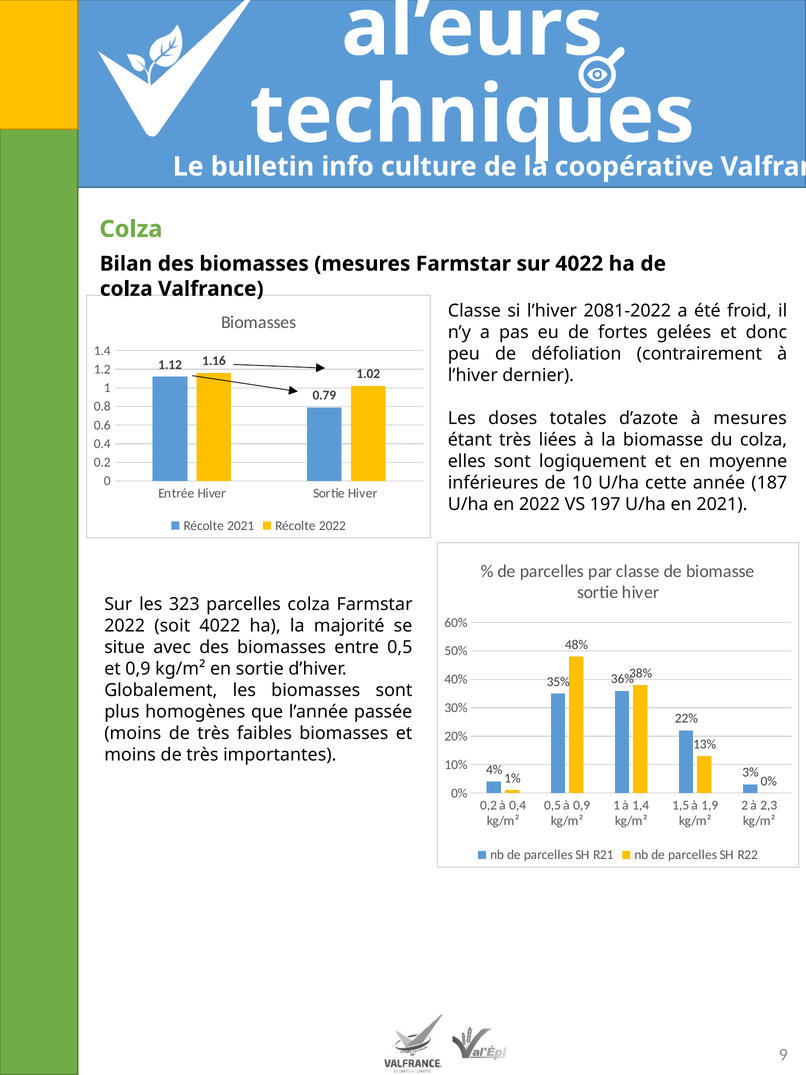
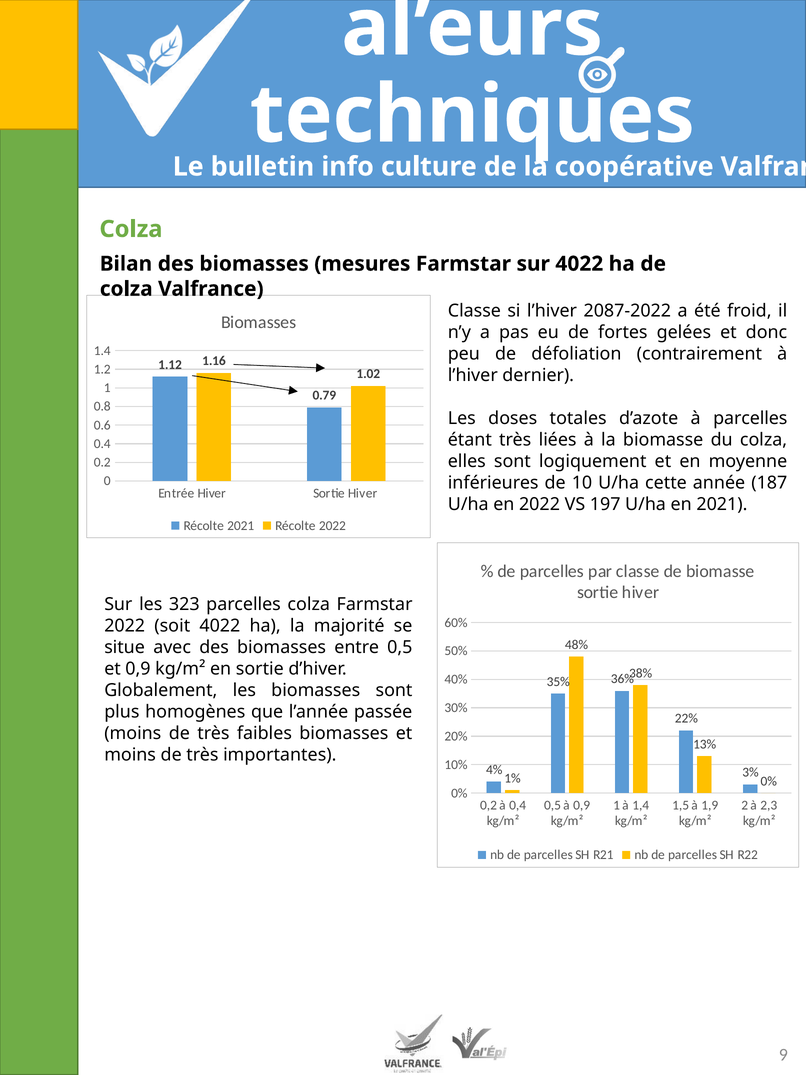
2081-2022: 2081-2022 -> 2087-2022
à mesures: mesures -> parcelles
